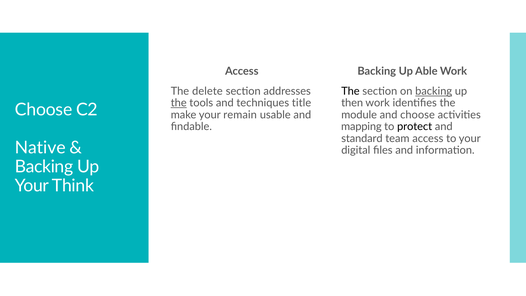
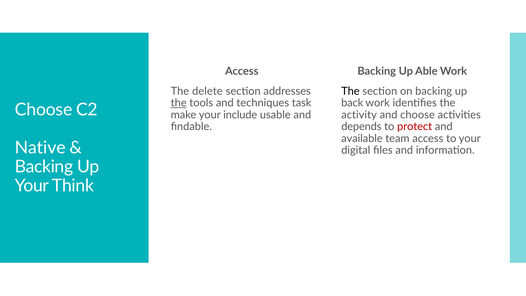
backing at (434, 91) underline: present -> none
title: title -> task
then: then -> back
remain: remain -> include
module: module -> activity
mapping: mapping -> depends
protect colour: black -> red
standard: standard -> available
